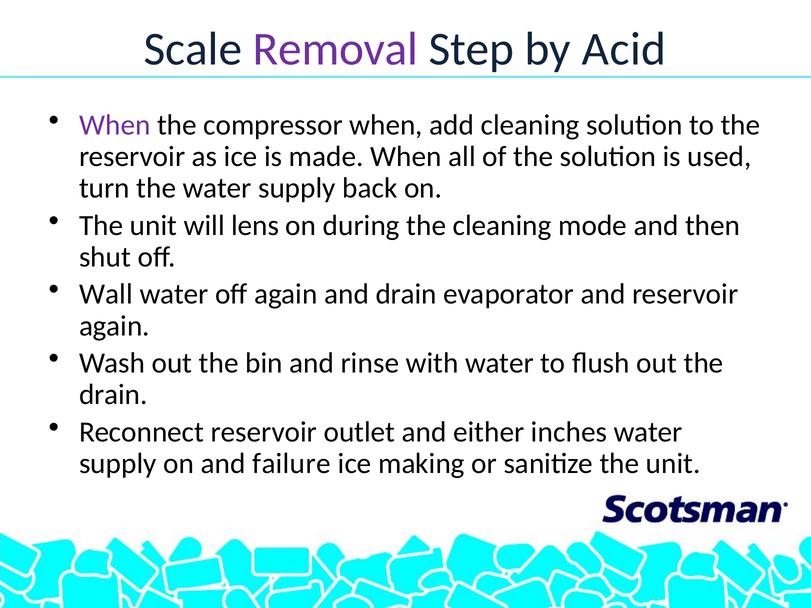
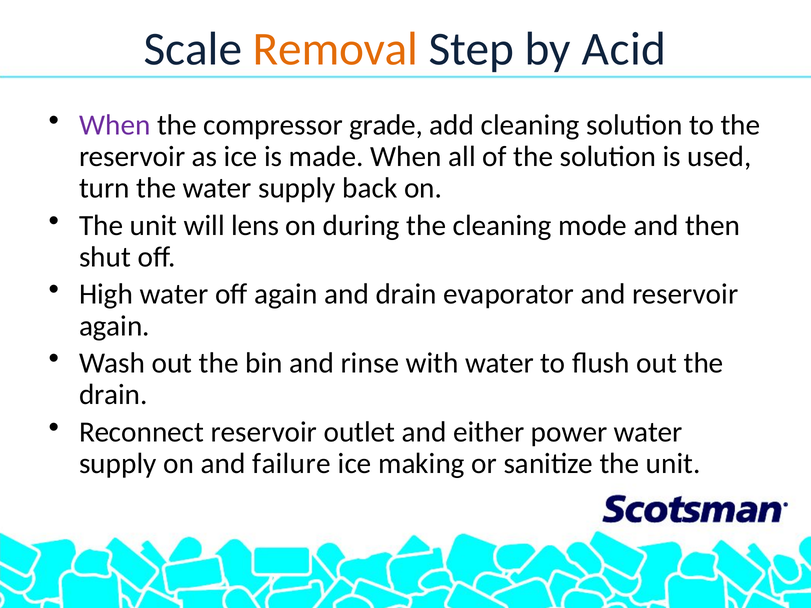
Removal colour: purple -> orange
compressor when: when -> grade
Wall: Wall -> High
inches: inches -> power
